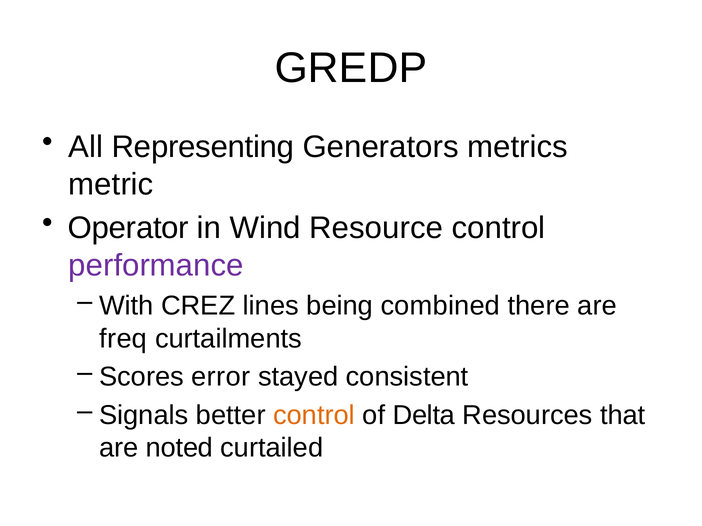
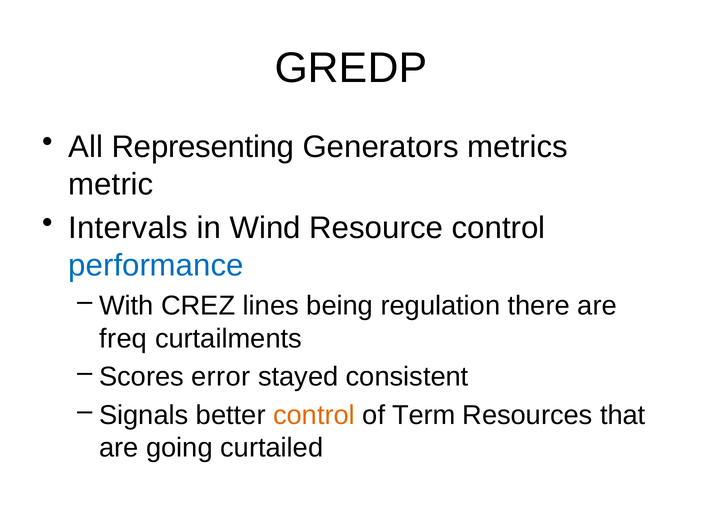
Operator: Operator -> Intervals
performance colour: purple -> blue
combined: combined -> regulation
Delta: Delta -> Term
noted: noted -> going
